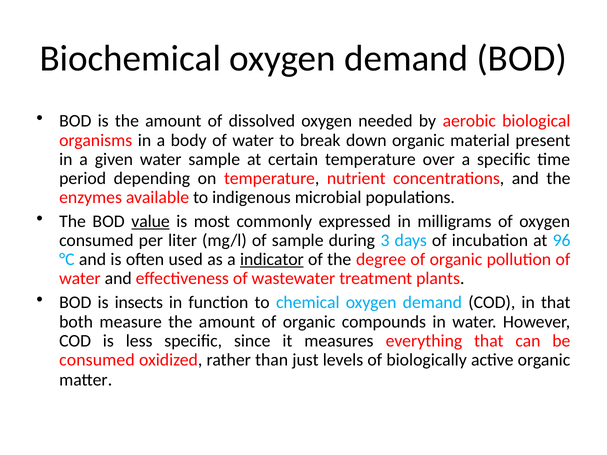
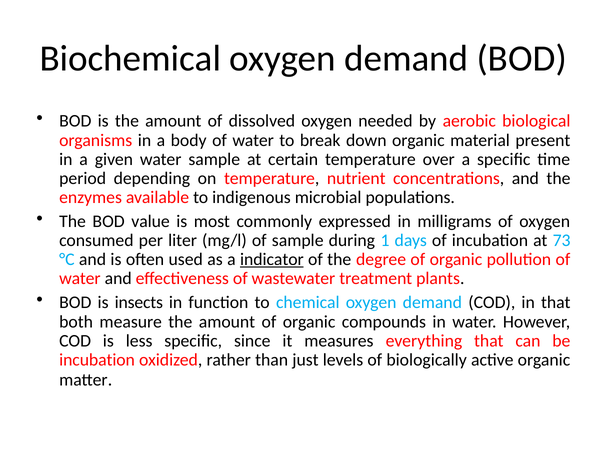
value underline: present -> none
3: 3 -> 1
96: 96 -> 73
consumed at (97, 360): consumed -> incubation
